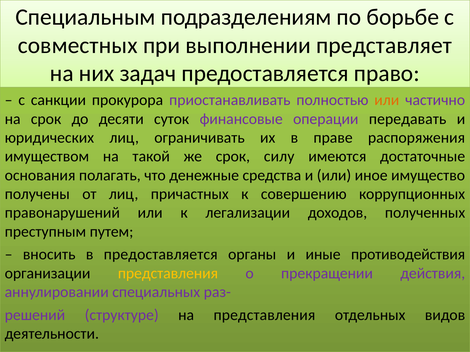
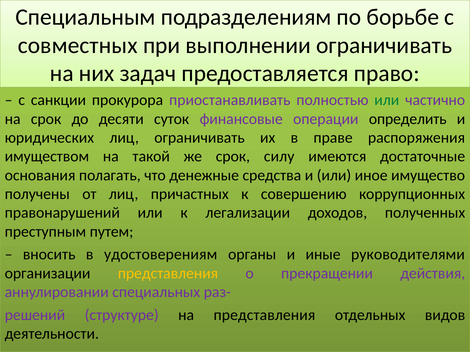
выполнении представляет: представляет -> ограничивать
или at (387, 100) colour: orange -> green
передавать: передавать -> определить
в предоставляется: предоставляется -> удостоверениям
противодействия: противодействия -> руководителями
